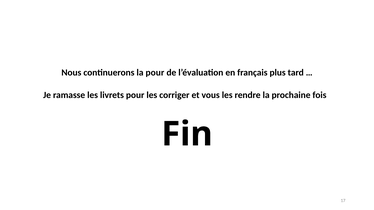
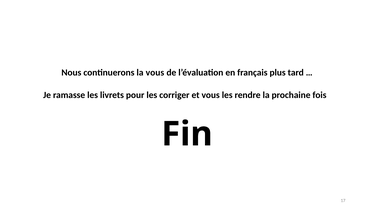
la pour: pour -> vous
